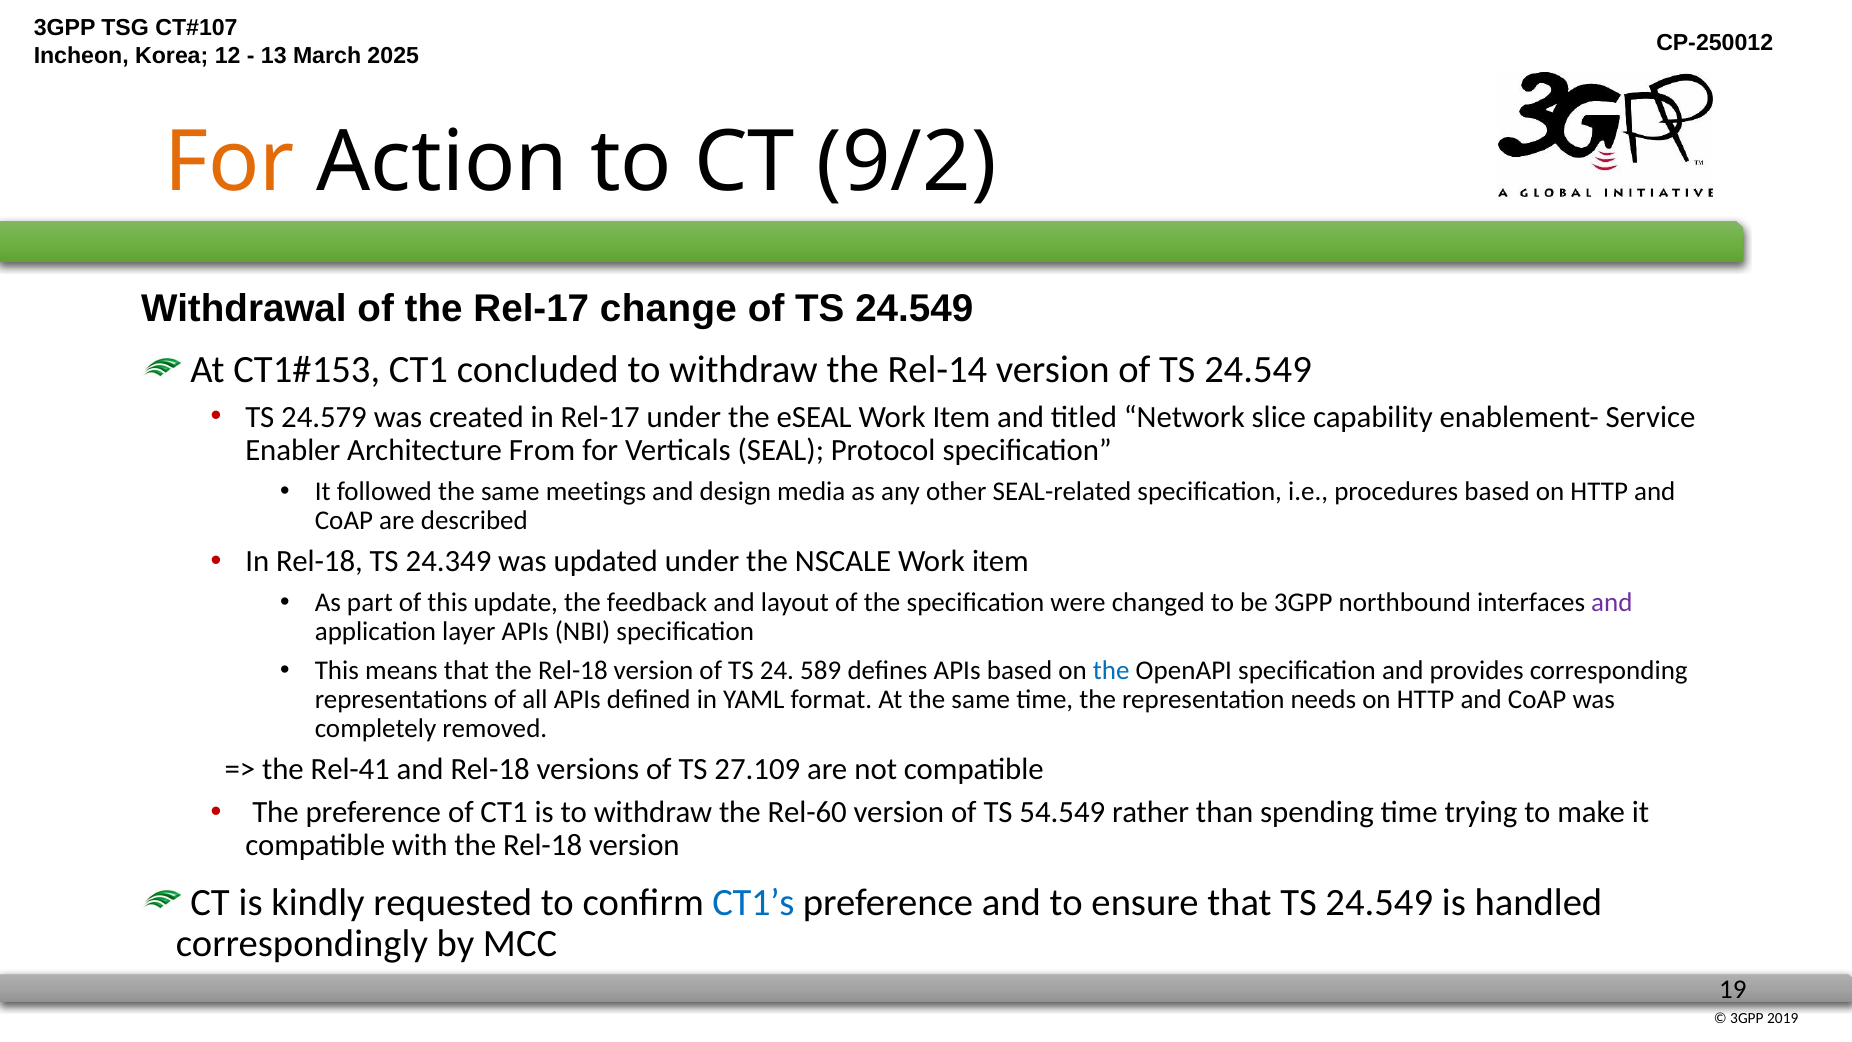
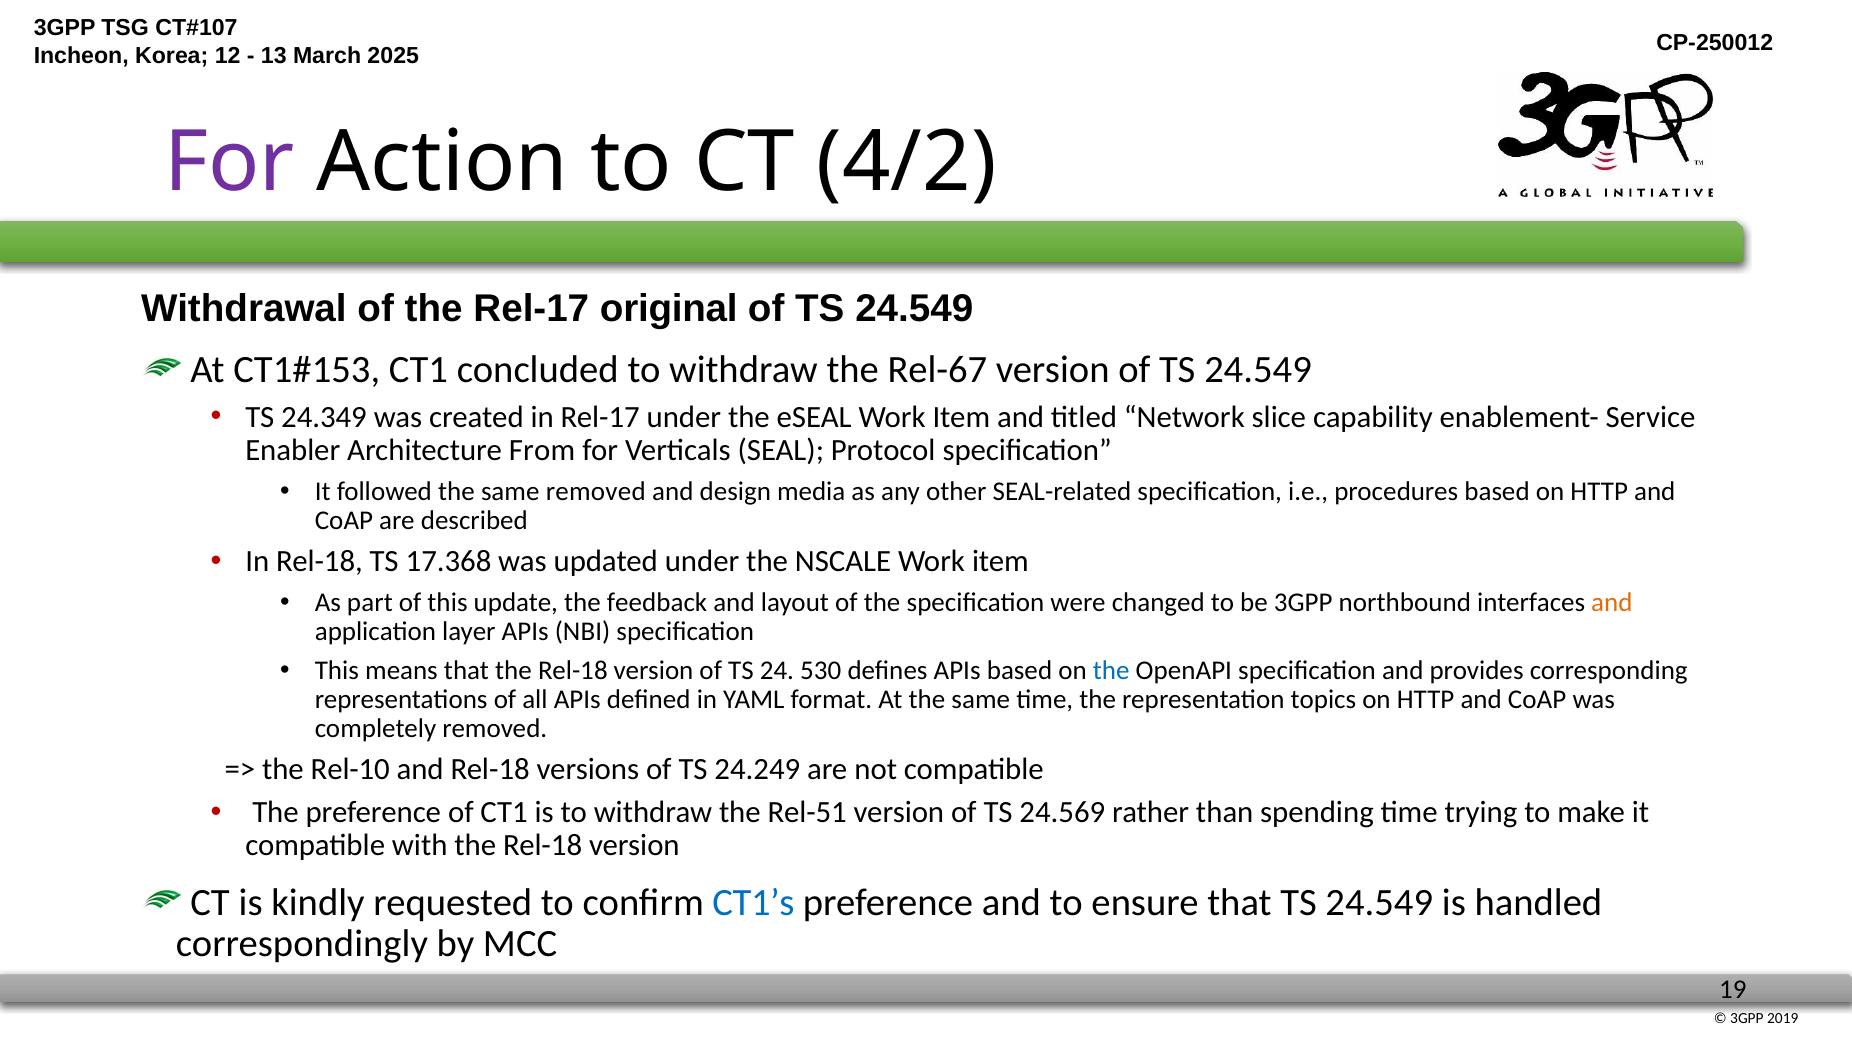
For at (229, 162) colour: orange -> purple
9/2: 9/2 -> 4/2
change: change -> original
Rel-14: Rel-14 -> Rel-67
24.579: 24.579 -> 24.349
same meetings: meetings -> removed
24.349: 24.349 -> 17.368
and at (1612, 602) colour: purple -> orange
589: 589 -> 530
needs: needs -> topics
Rel-41: Rel-41 -> Rel-10
27.109: 27.109 -> 24.249
Rel-60: Rel-60 -> Rel-51
54.549: 54.549 -> 24.569
